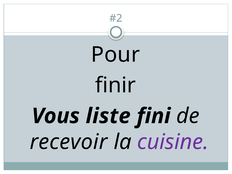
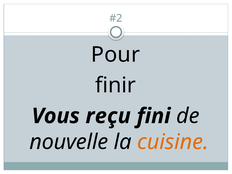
liste: liste -> reçu
recevoir: recevoir -> nouvelle
cuisine colour: purple -> orange
